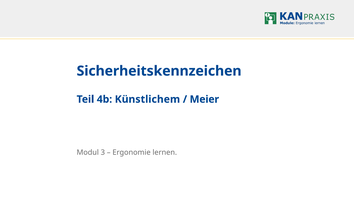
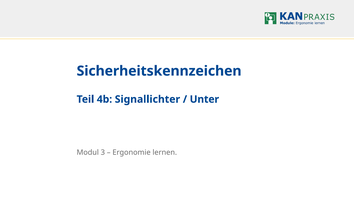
Künstlichem: Künstlichem -> Signallichter
Meier: Meier -> Unter
